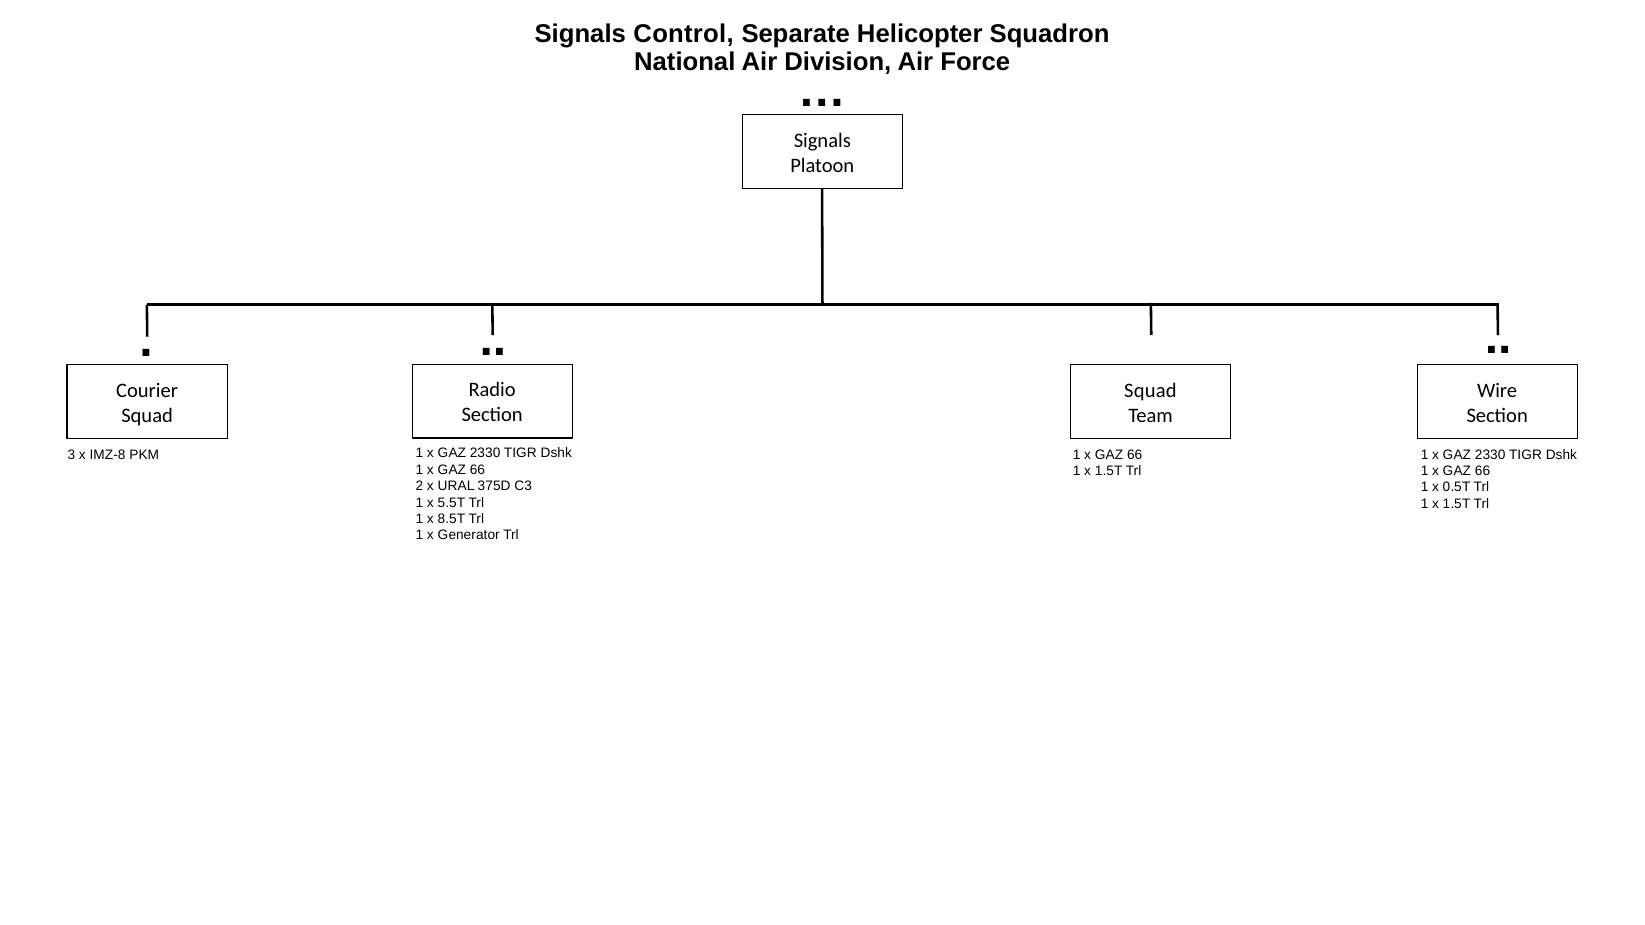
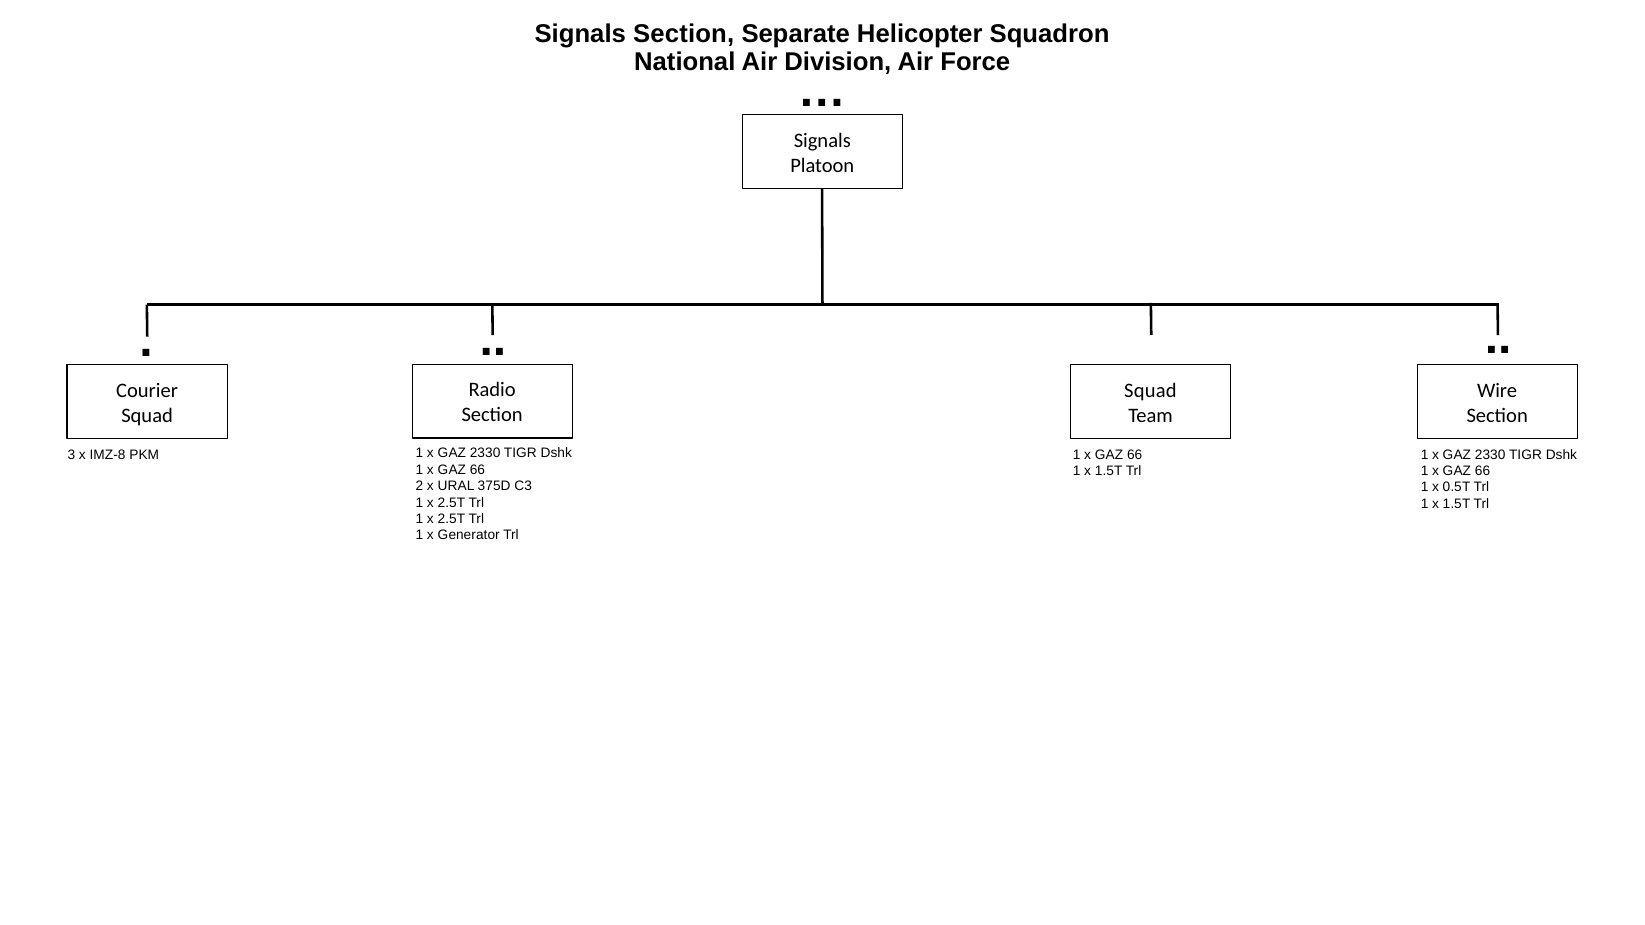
Signals Control: Control -> Section
5.5T at (451, 503): 5.5T -> 2.5T
8.5T at (451, 519): 8.5T -> 2.5T
